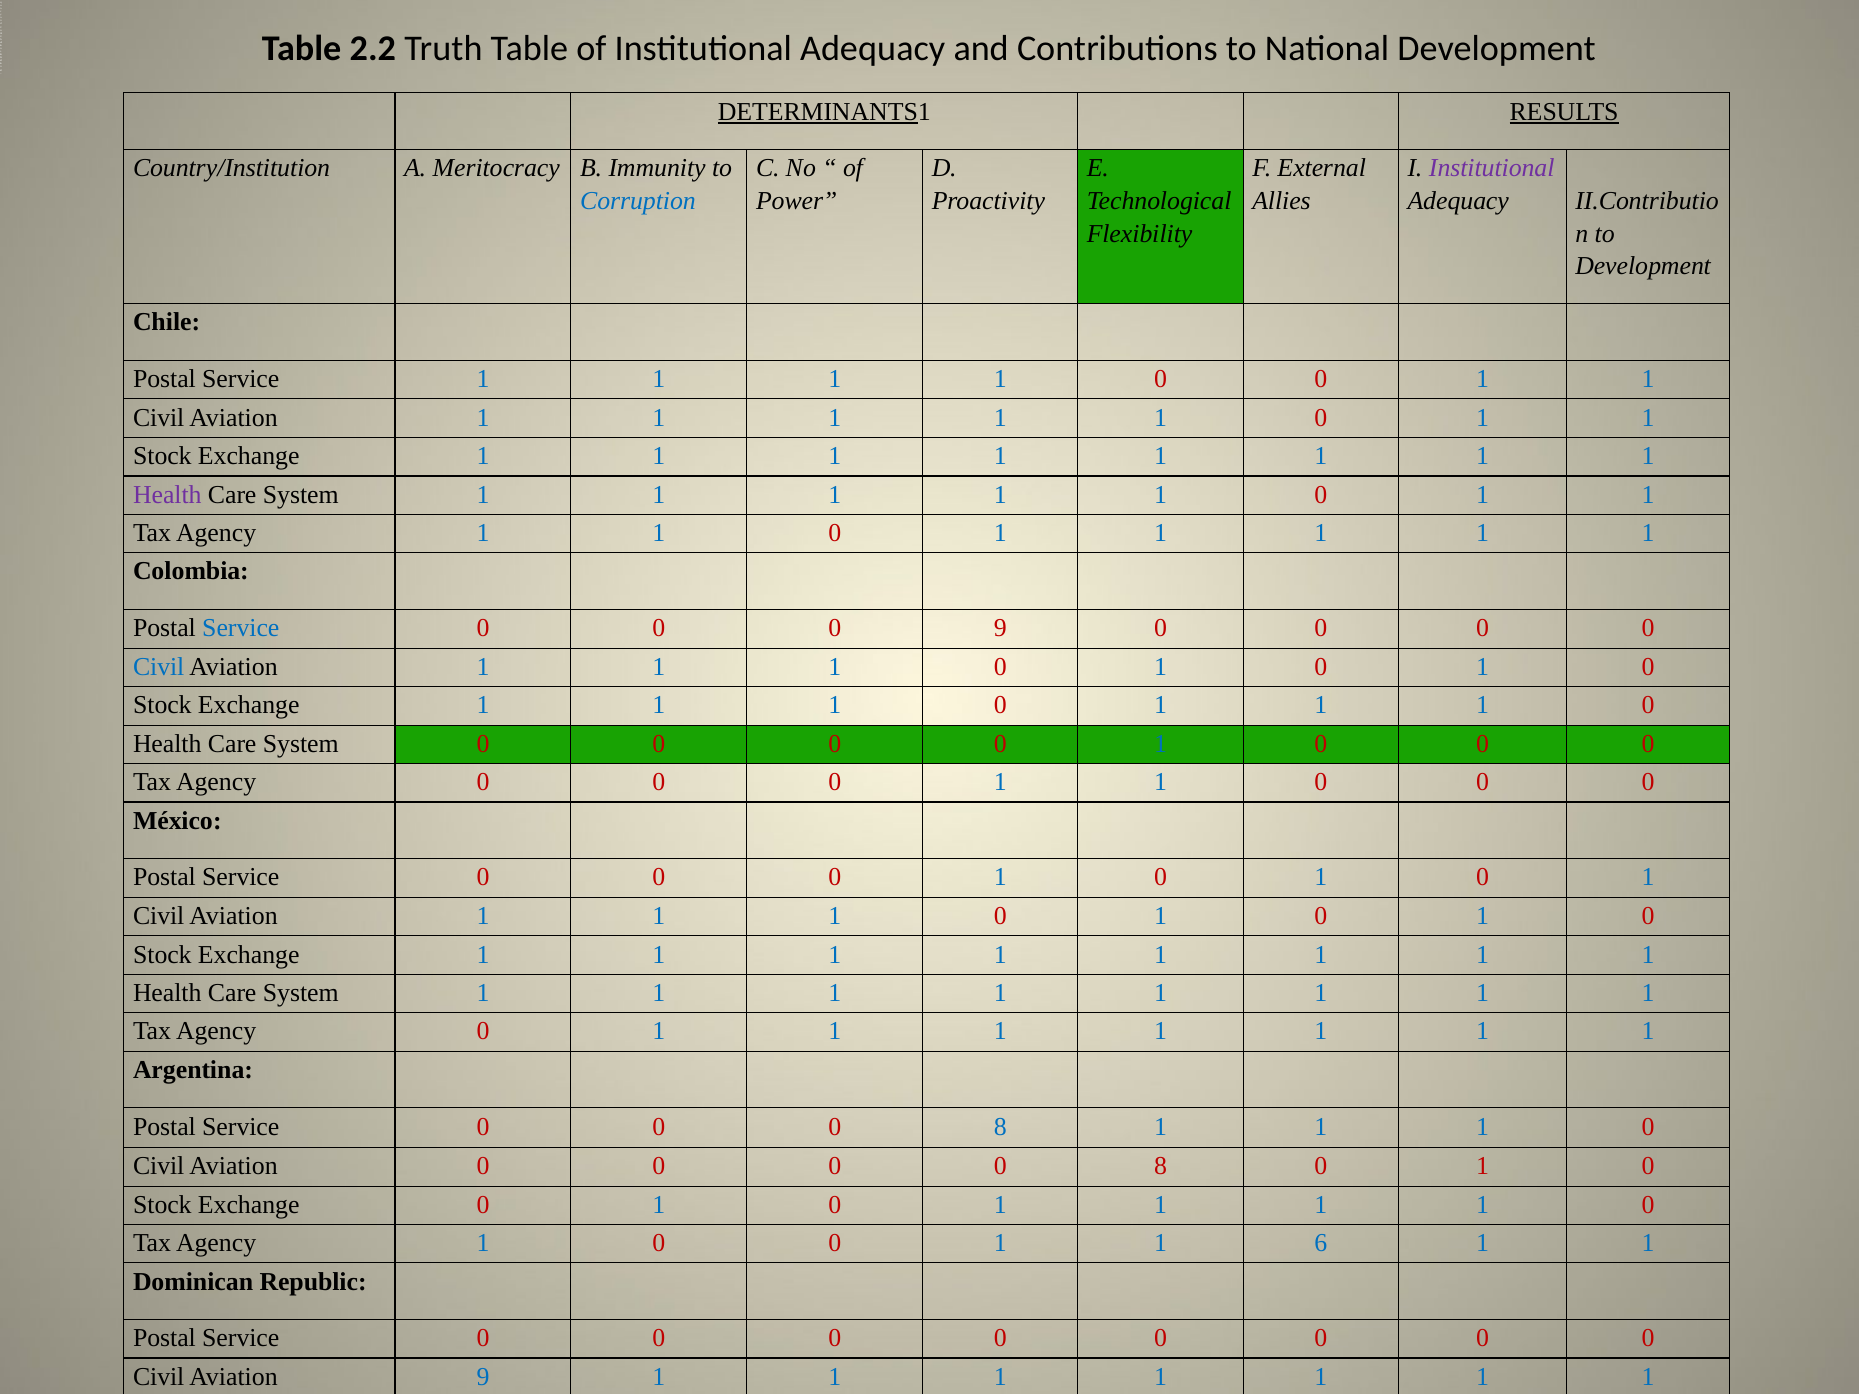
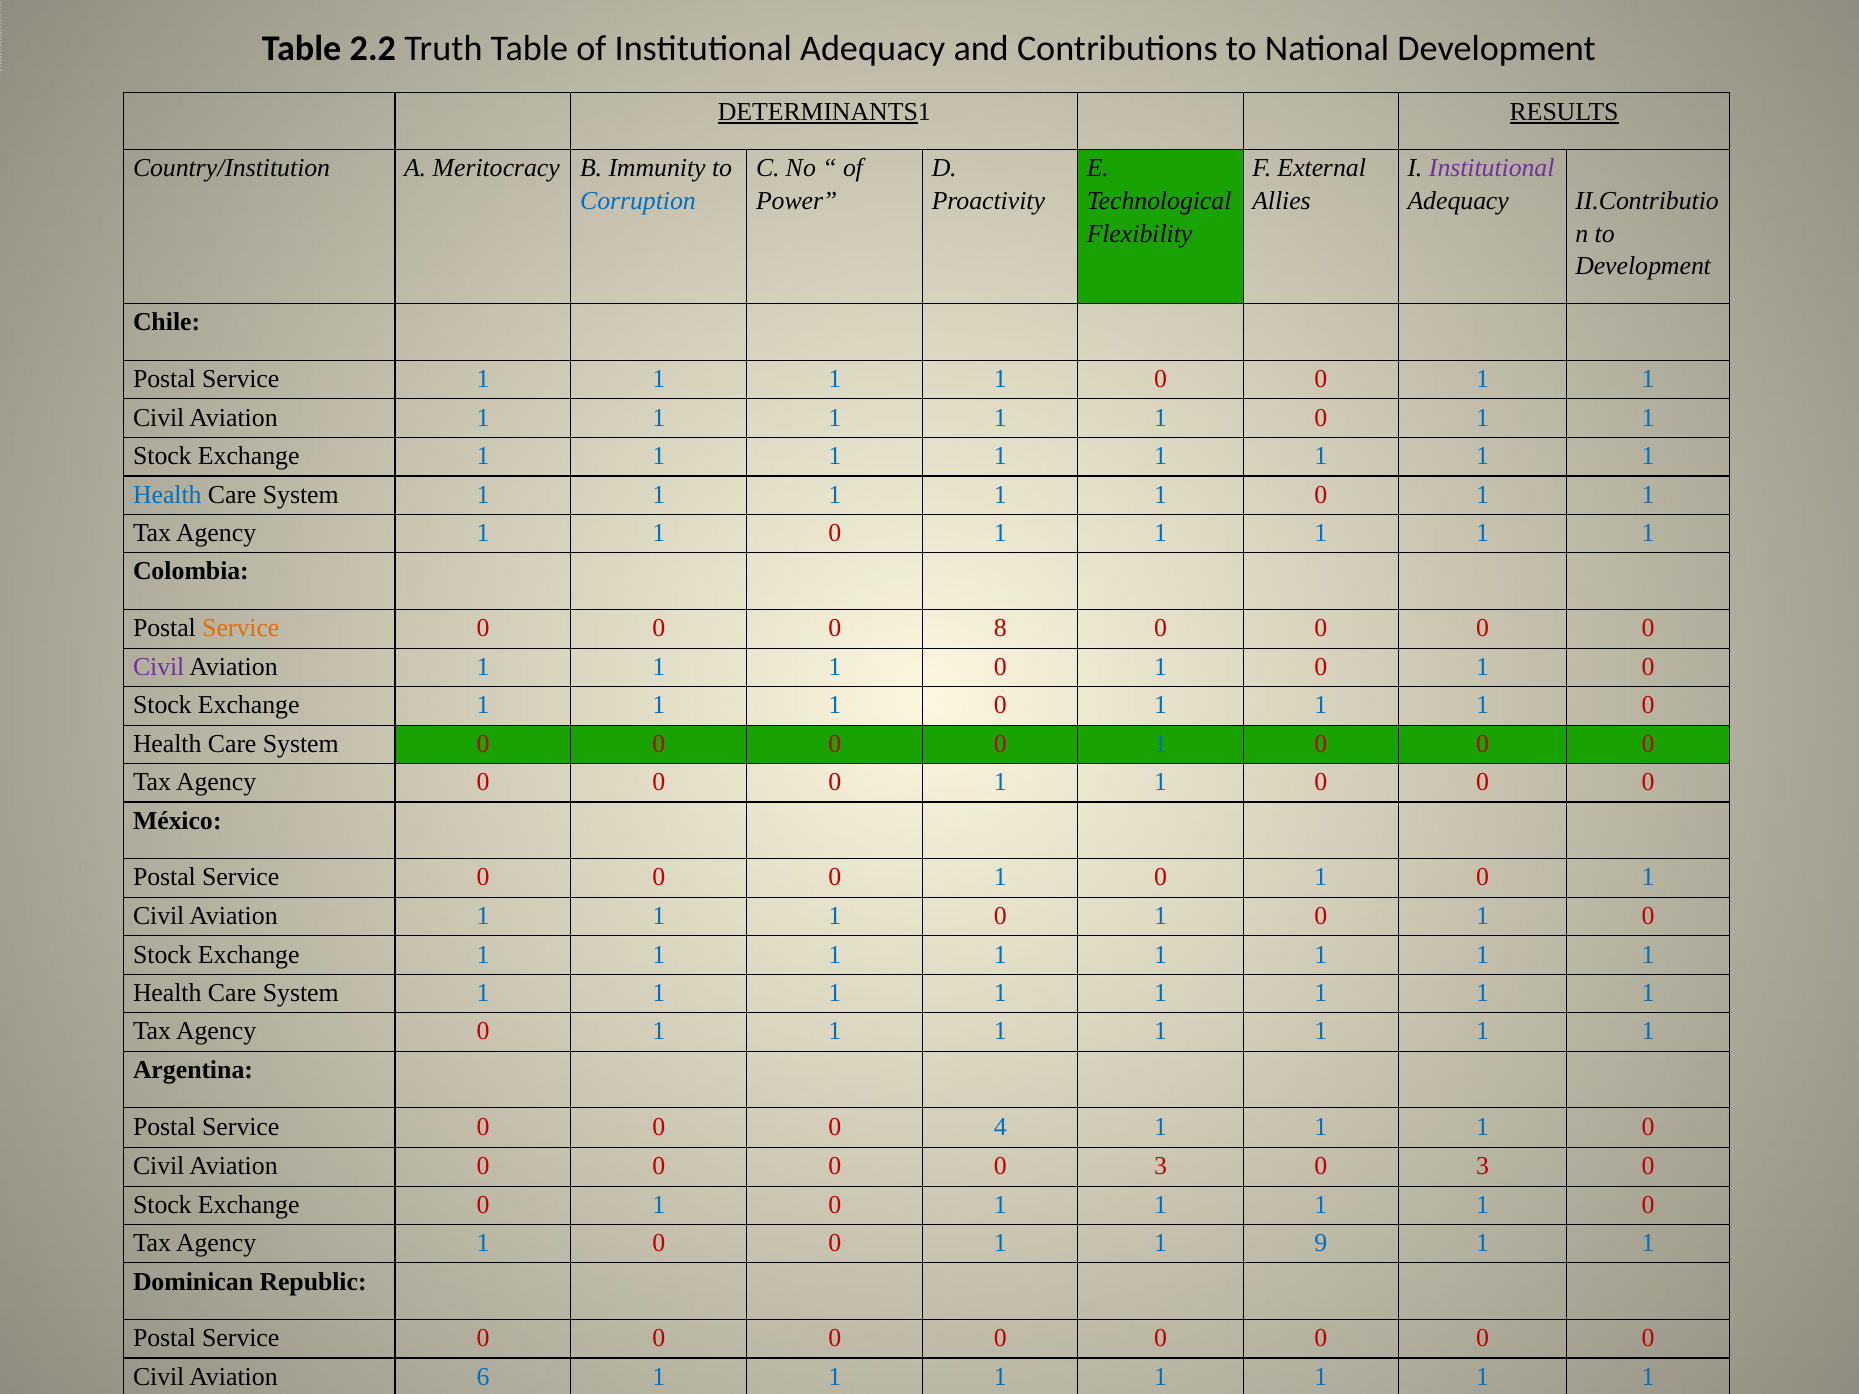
Health at (167, 495) colour: purple -> blue
Service at (241, 628) colour: blue -> orange
0 9: 9 -> 8
Civil at (159, 667) colour: blue -> purple
8 at (1000, 1127): 8 -> 4
8 at (1161, 1167): 8 -> 3
1 at (1482, 1167): 1 -> 3
6: 6 -> 9
Aviation 9: 9 -> 6
